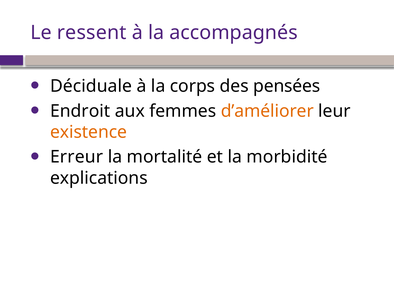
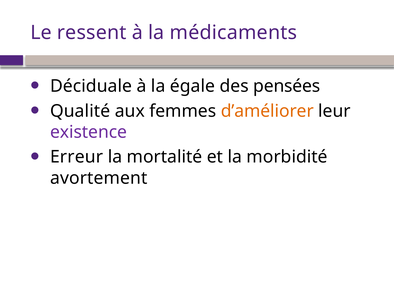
accompagnés: accompagnés -> médicaments
corps: corps -> égale
Endroit: Endroit -> Qualité
existence colour: orange -> purple
explications: explications -> avortement
